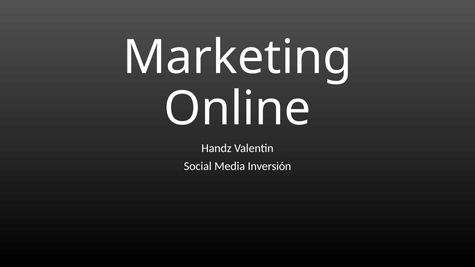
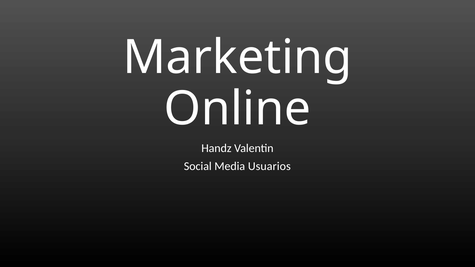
Inversión: Inversión -> Usuarios
